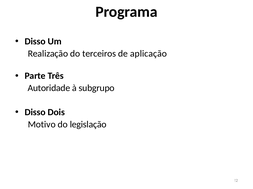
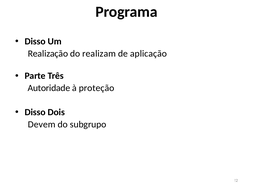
terceiros: terceiros -> realizam
subgrupo: subgrupo -> proteção
Motivo: Motivo -> Devem
legislação: legislação -> subgrupo
